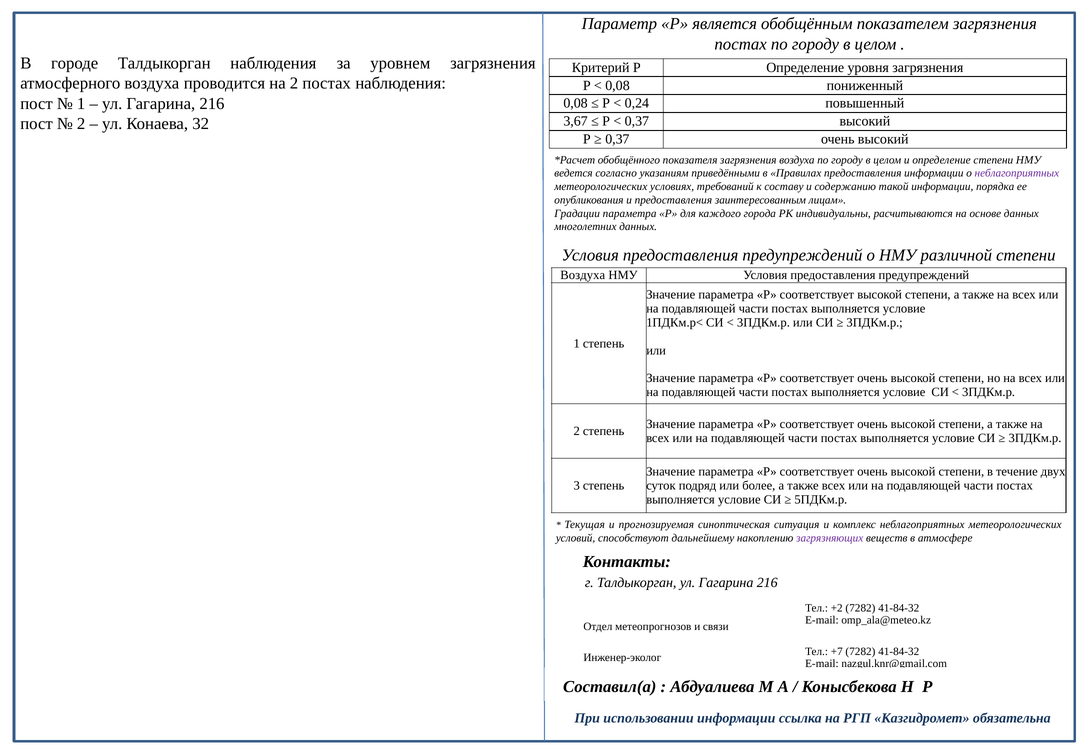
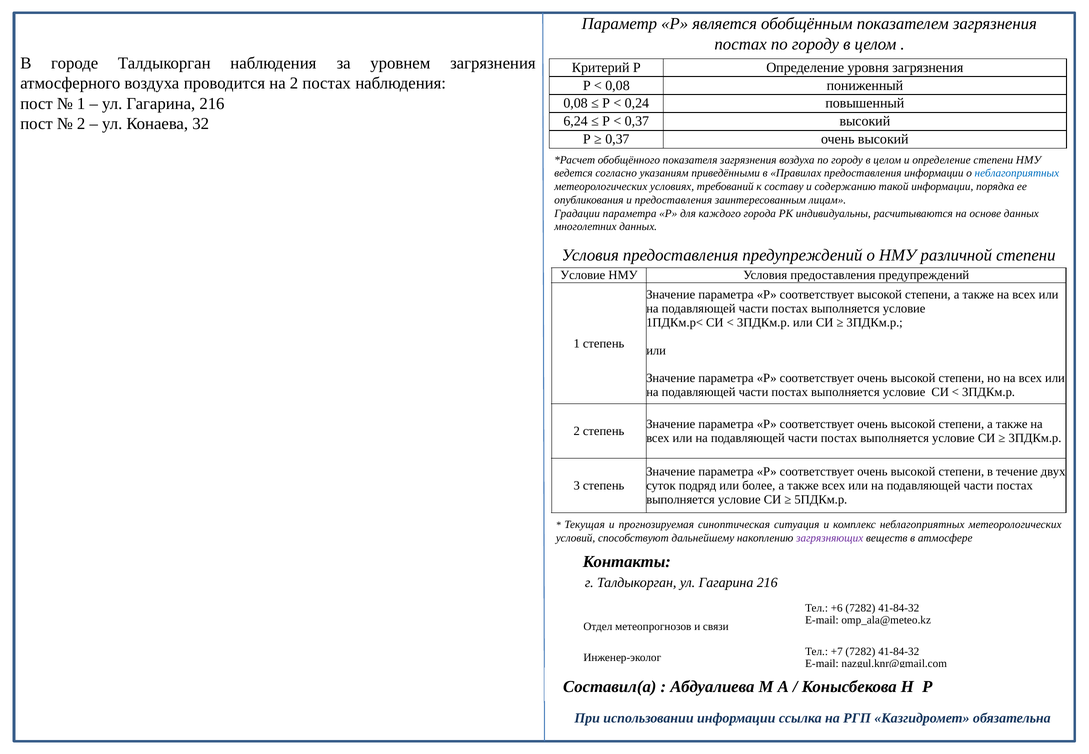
3,67: 3,67 -> 6,24
неблагоприятных at (1017, 173) colour: purple -> blue
Воздуха at (583, 275): Воздуха -> Условие
+2: +2 -> +6
